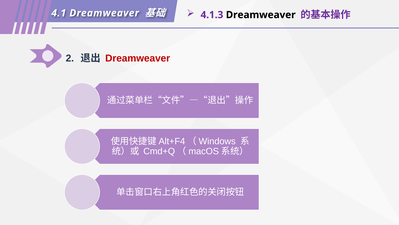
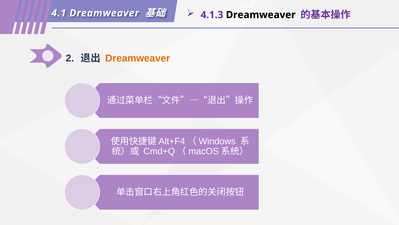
Dreamweaver at (138, 58) colour: red -> orange
